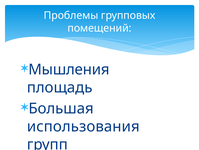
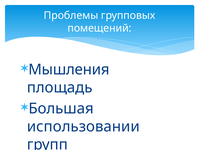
использования: использования -> использовании
